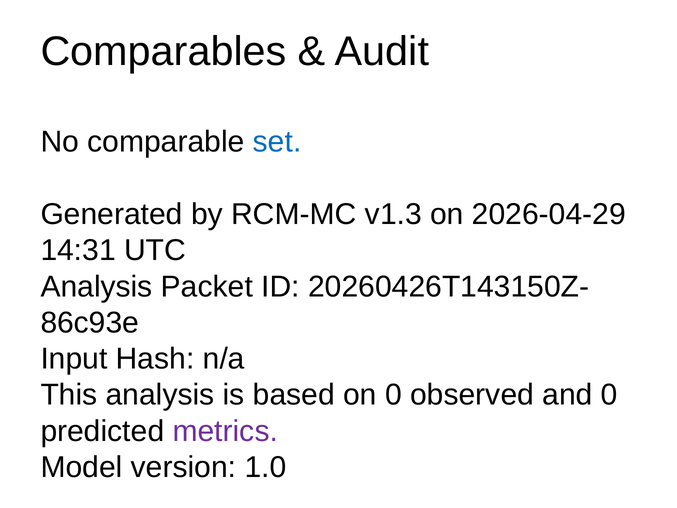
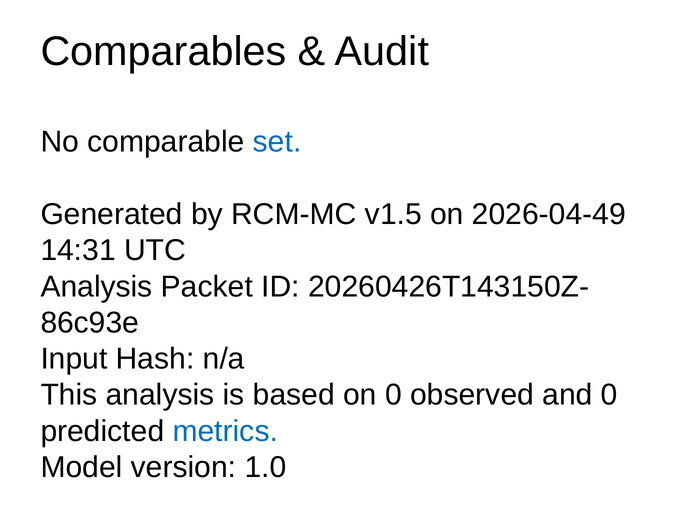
v1.3: v1.3 -> v1.5
2026-04-29: 2026-04-29 -> 2026-04-49
metrics colour: purple -> blue
